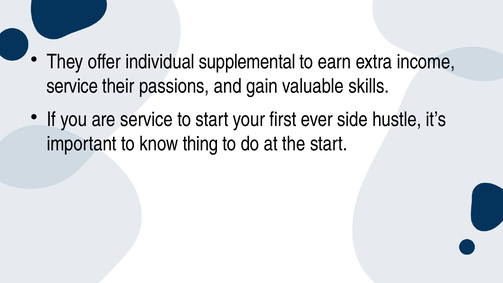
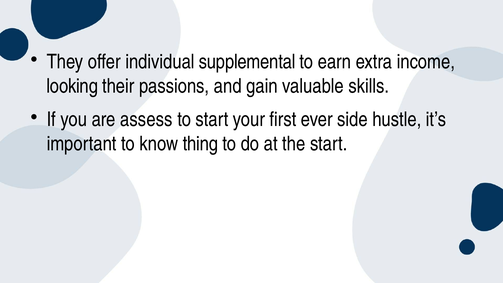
service at (72, 86): service -> looking
are service: service -> assess
